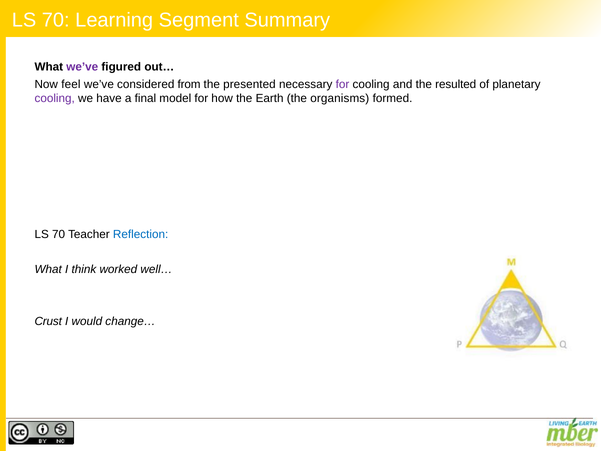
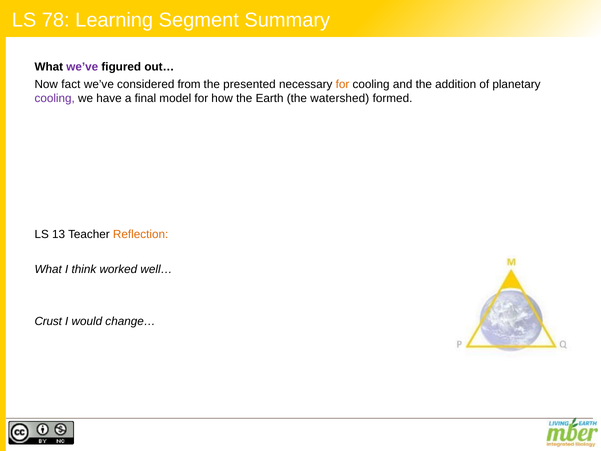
70 at (56, 20): 70 -> 78
feel: feel -> fact
for at (343, 84) colour: purple -> orange
resulted: resulted -> addition
organisms: organisms -> watershed
70 at (59, 234): 70 -> 13
Reflection colour: blue -> orange
